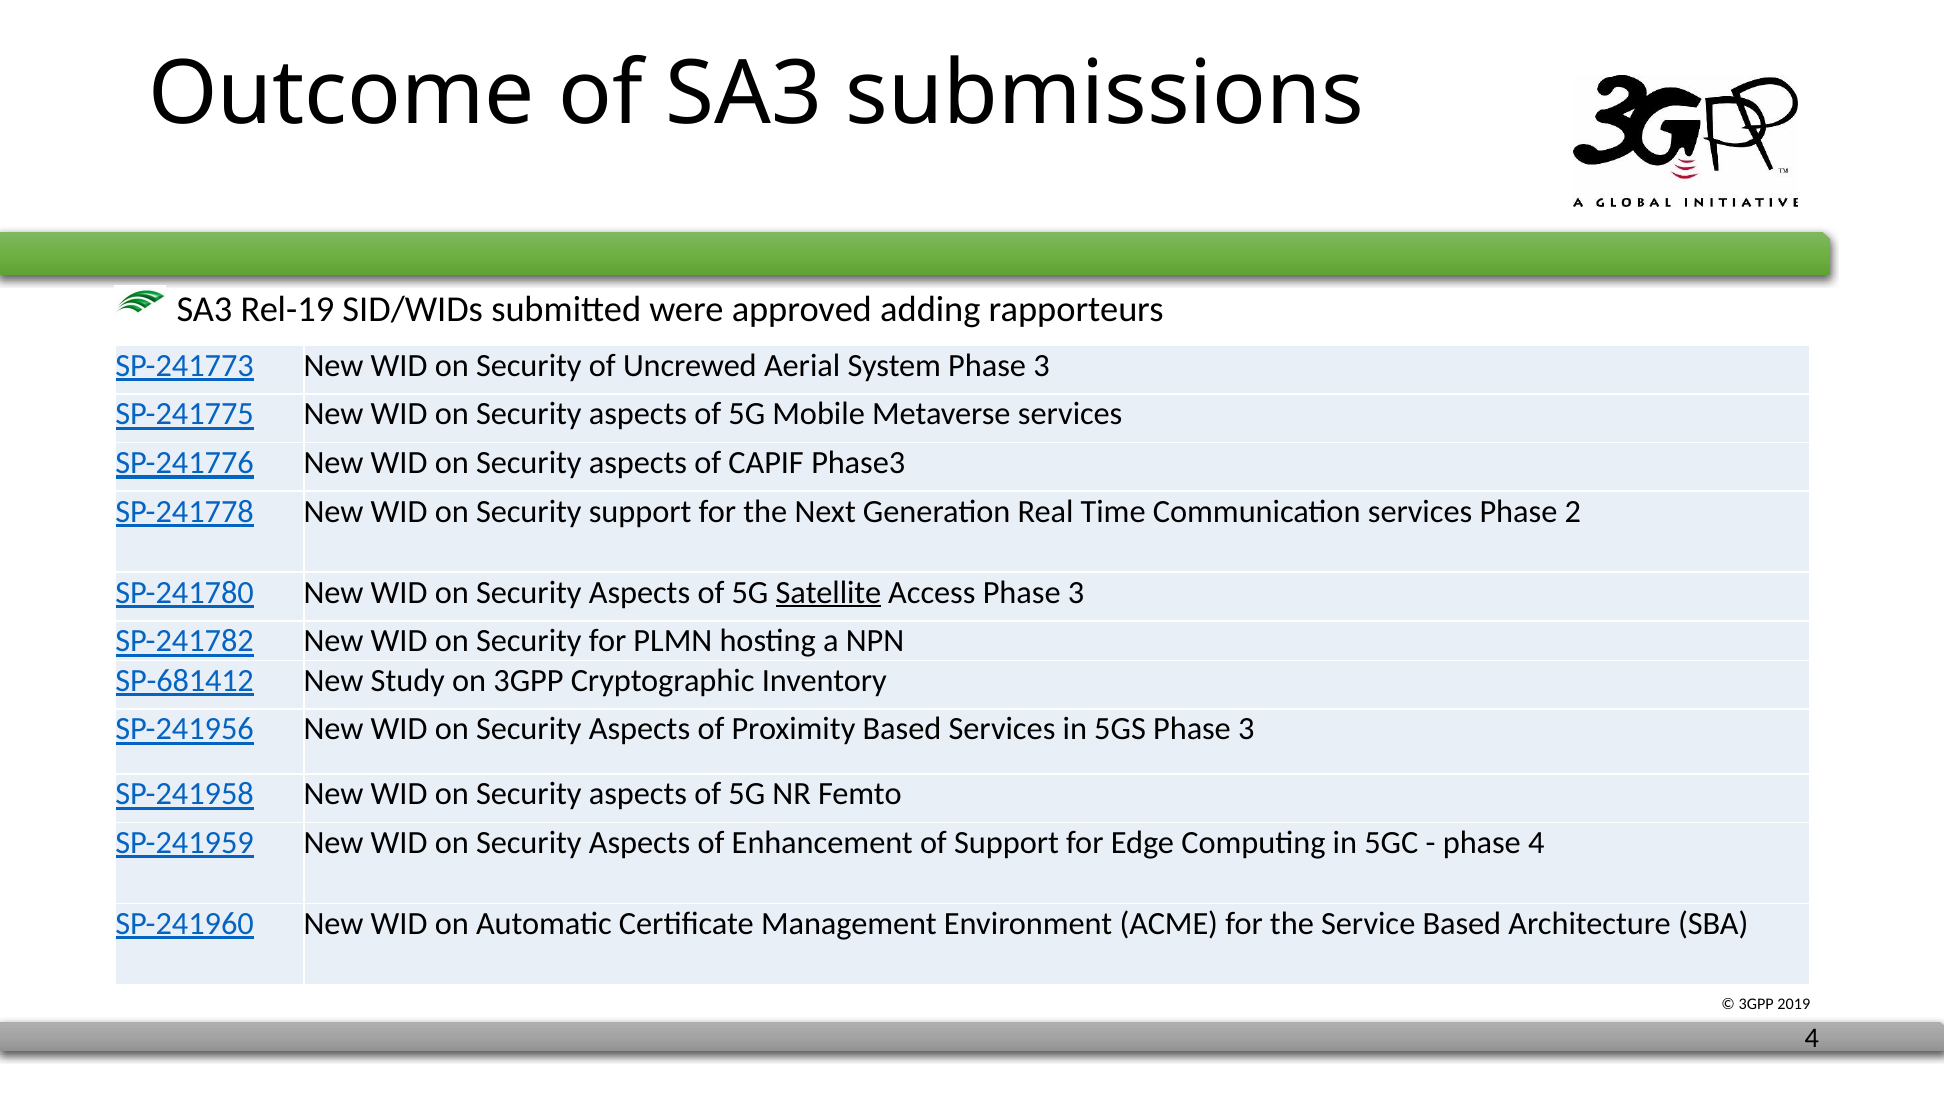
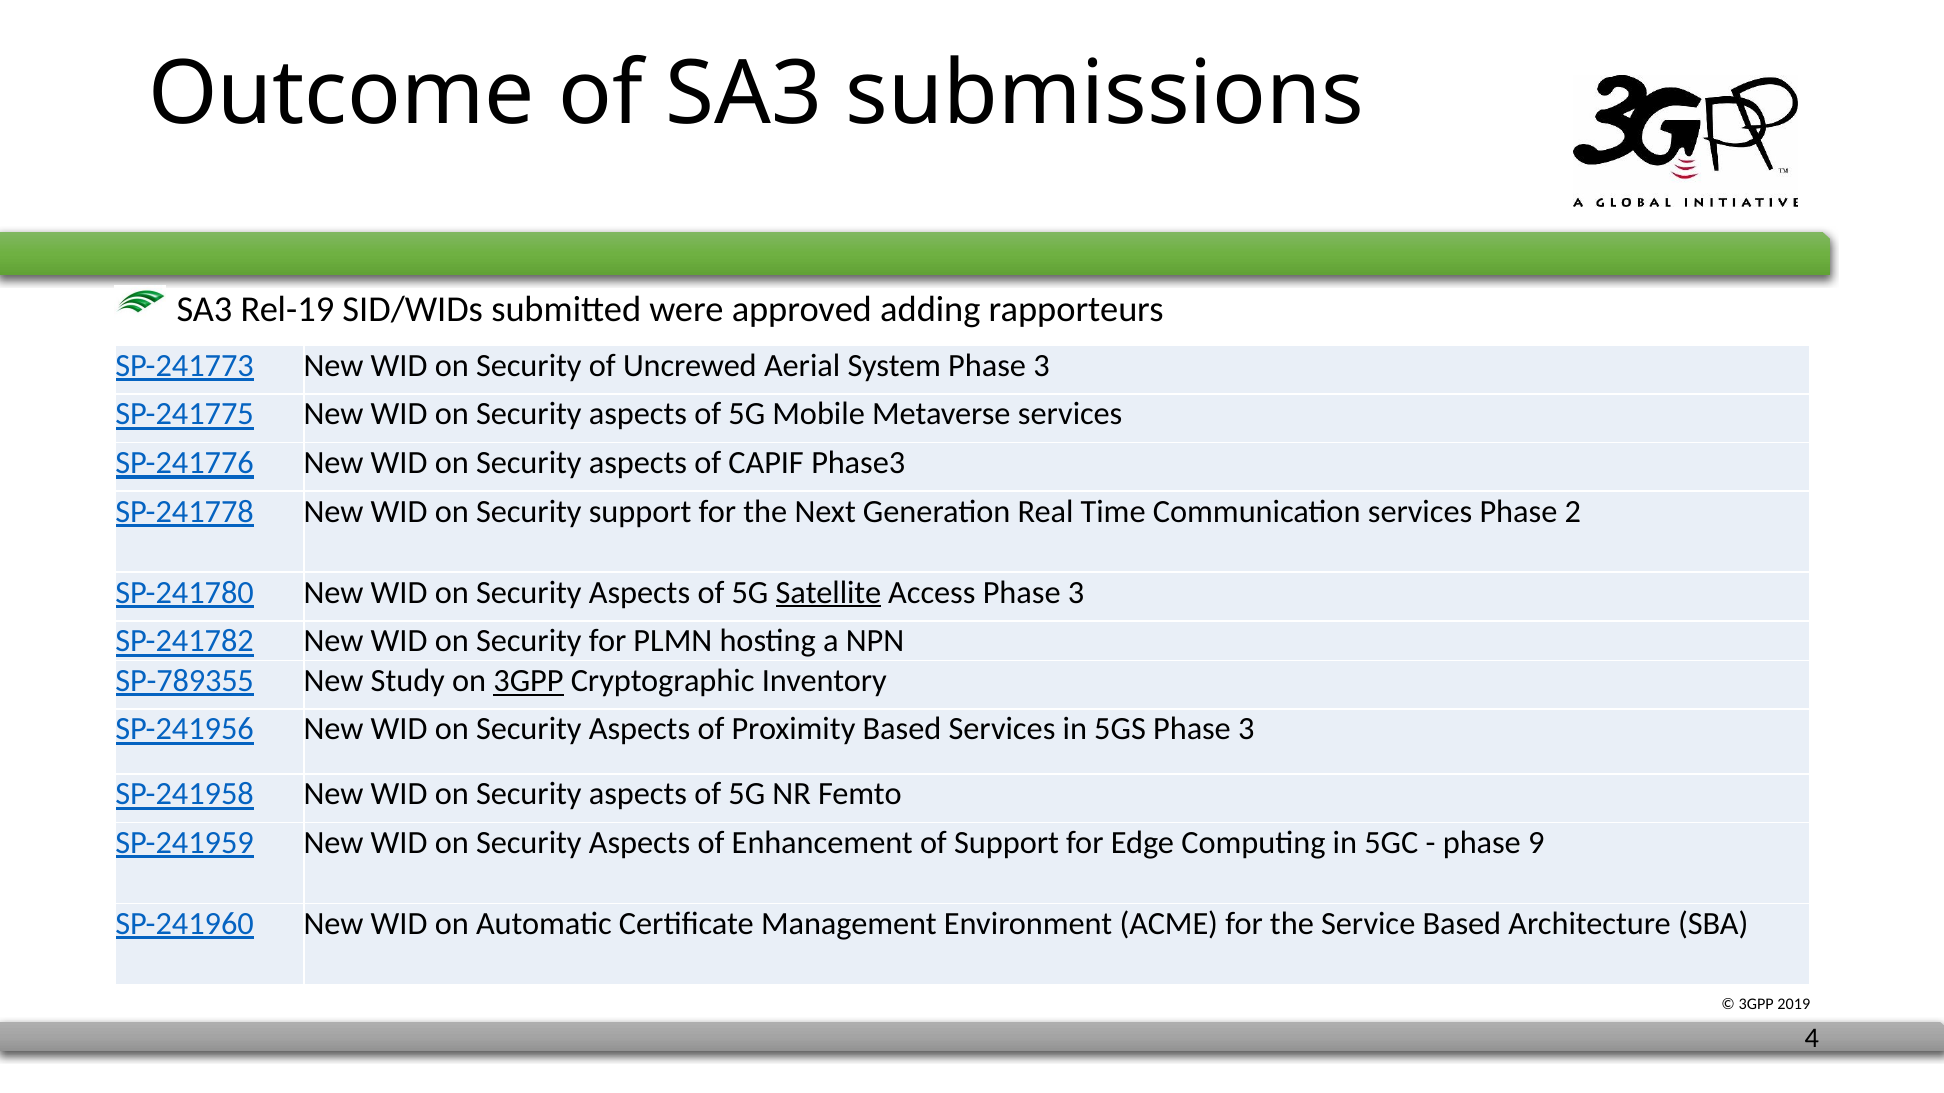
SP-681412: SP-681412 -> SP-789355
3GPP at (529, 681) underline: none -> present
phase 4: 4 -> 9
